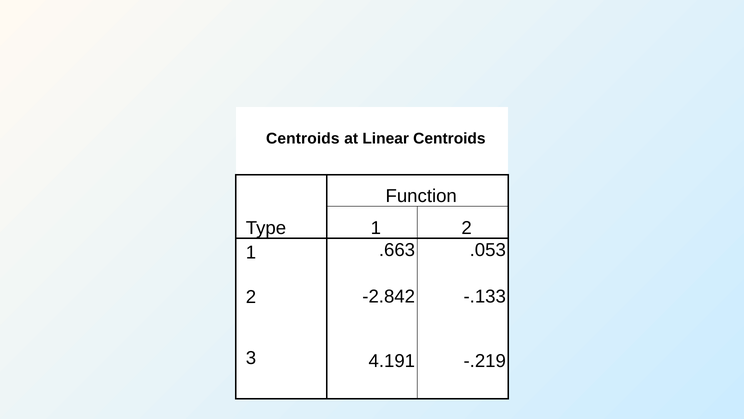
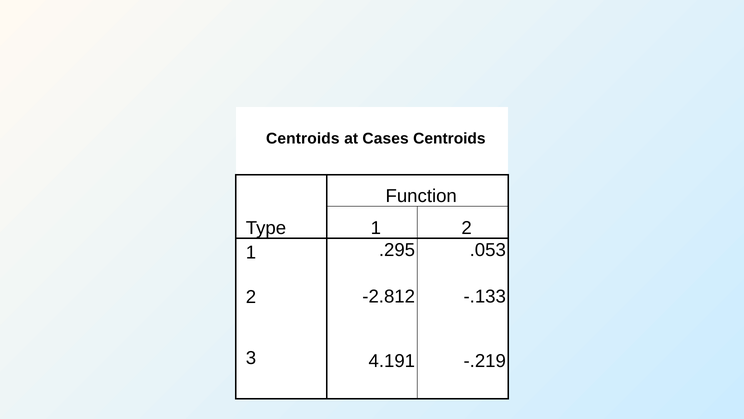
Linear: Linear -> Cases
.663: .663 -> .295
-2.842: -2.842 -> -2.812
